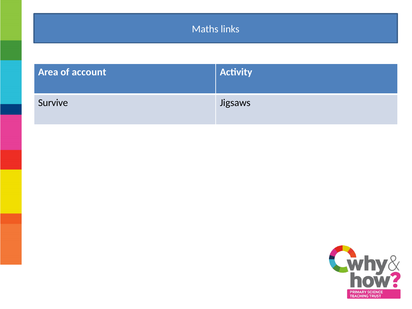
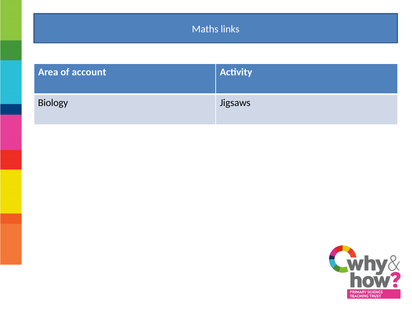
Survive: Survive -> Biology
